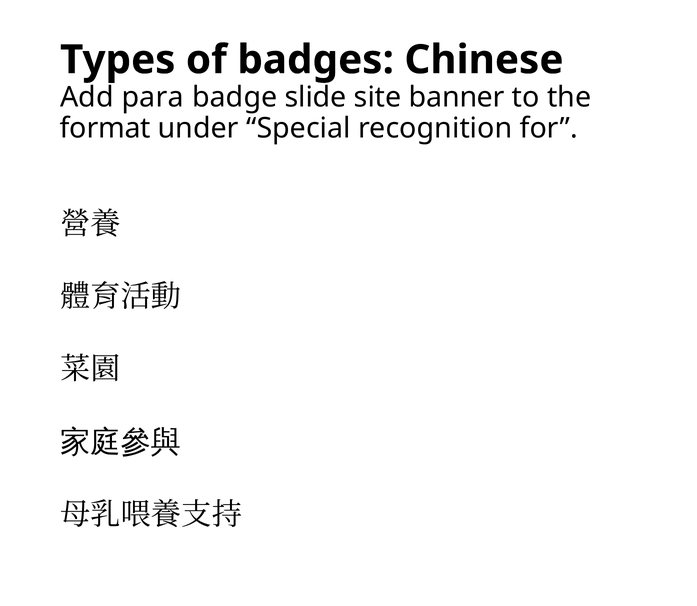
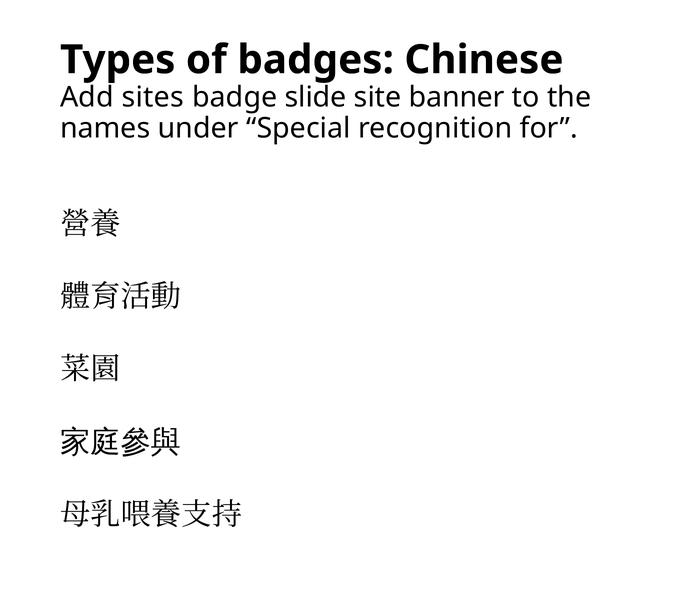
para: para -> sites
format: format -> names
